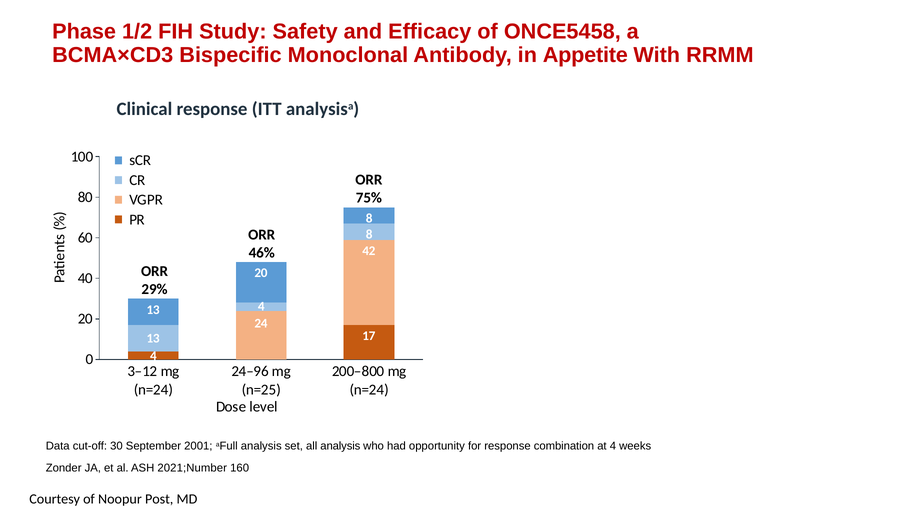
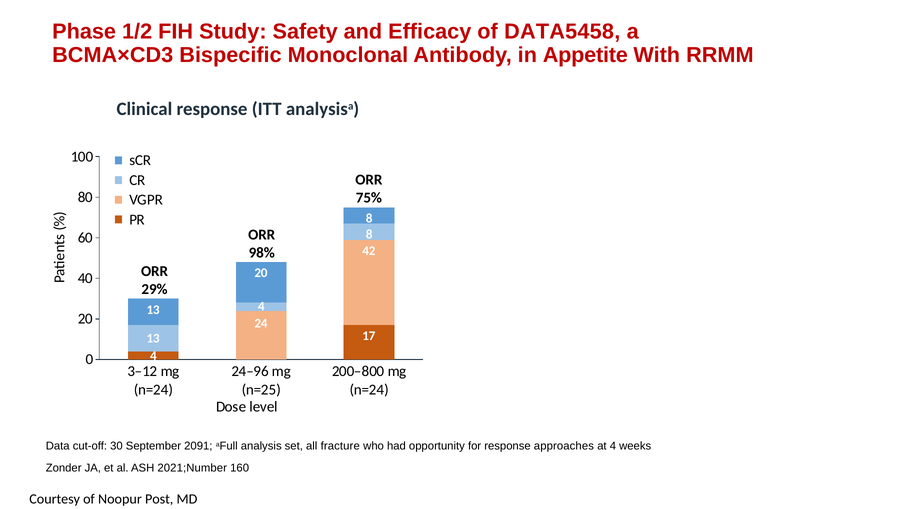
ONCE5458: ONCE5458 -> DATA5458
46%: 46% -> 98%
2001: 2001 -> 2091
all analysis: analysis -> fracture
combination: combination -> approaches
